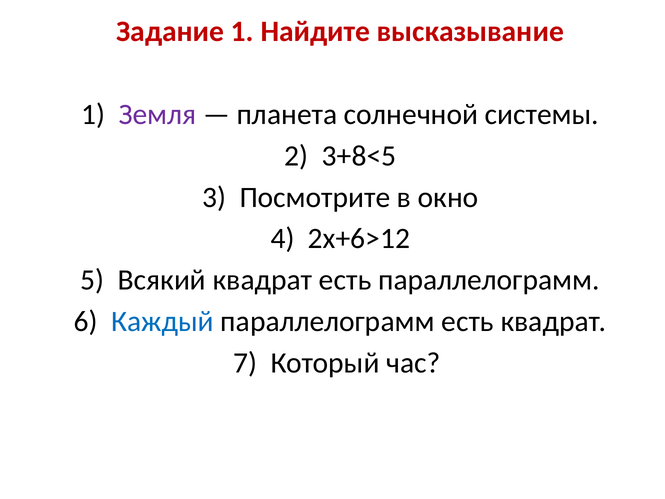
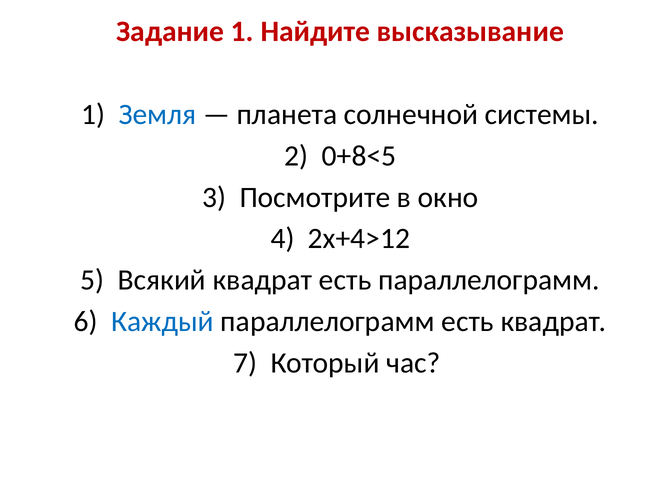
Земля colour: purple -> blue
3+8<5: 3+8<5 -> 0+8<5
2x+6>12: 2x+6>12 -> 2x+4>12
